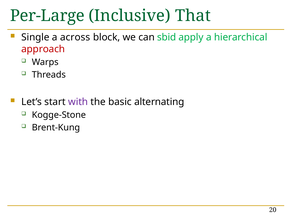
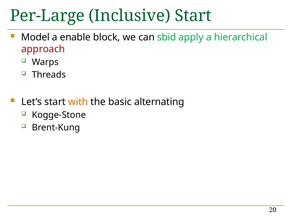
Inclusive That: That -> Start
Single: Single -> Model
across: across -> enable
with colour: purple -> orange
